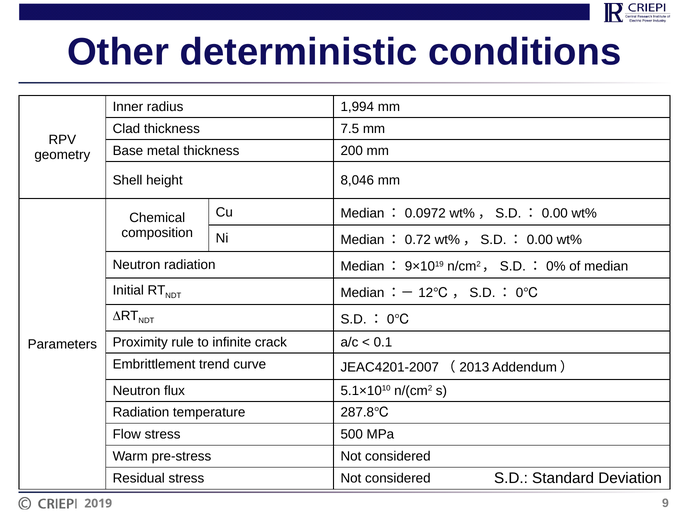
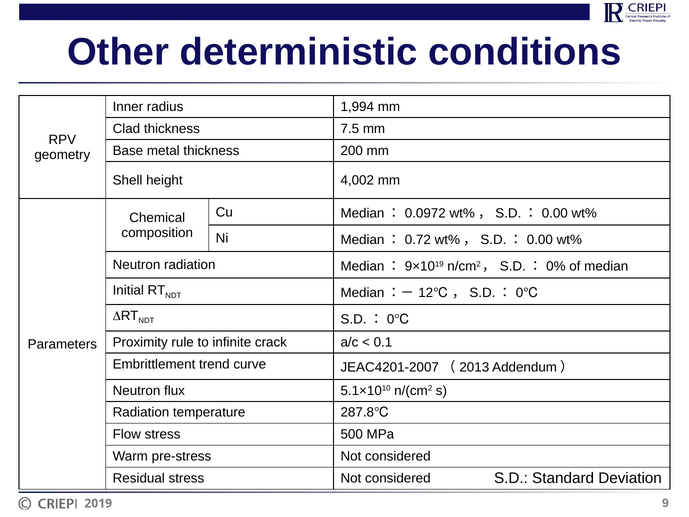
8,046: 8,046 -> 4,002
